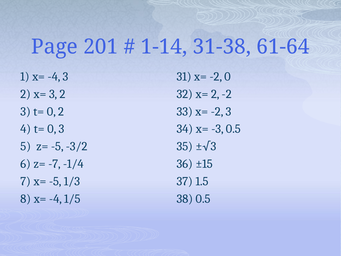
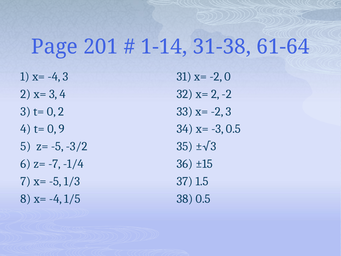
x= 3 2: 2 -> 4
0 3: 3 -> 9
